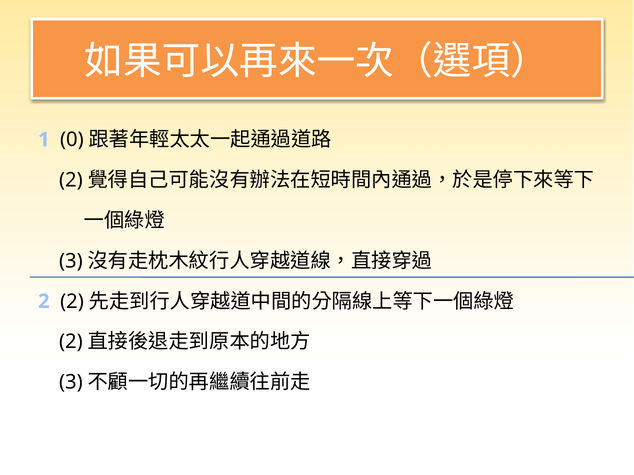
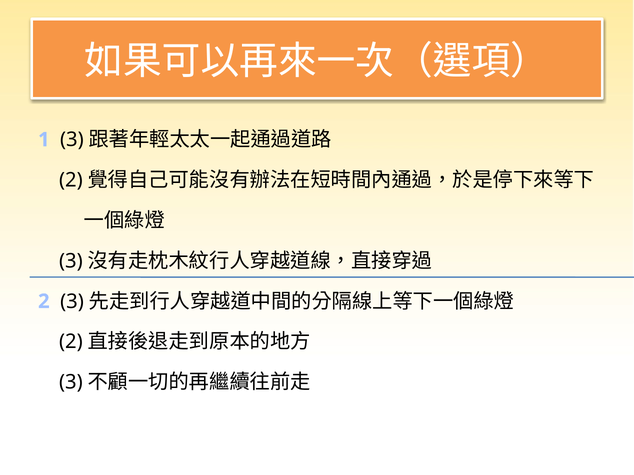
1 0: 0 -> 3
2 2: 2 -> 3
